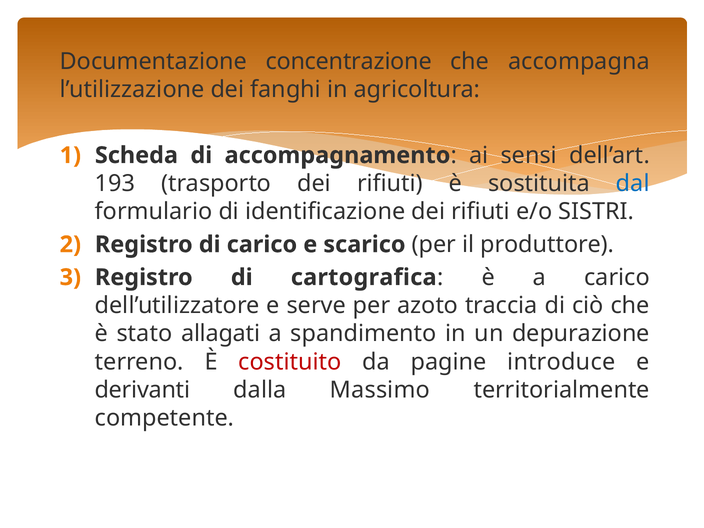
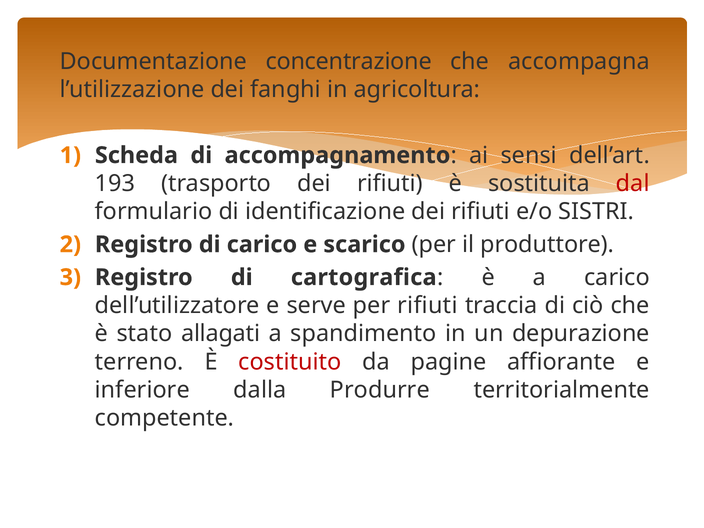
dal colour: blue -> red
per azoto: azoto -> rifiuti
introduce: introduce -> affiorante
derivanti: derivanti -> inferiore
Massimo: Massimo -> Produrre
